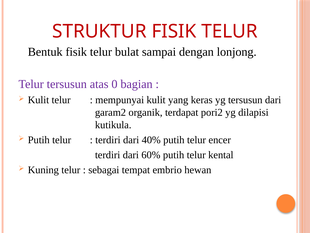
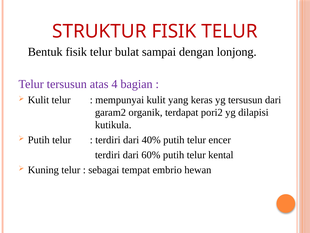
0: 0 -> 4
